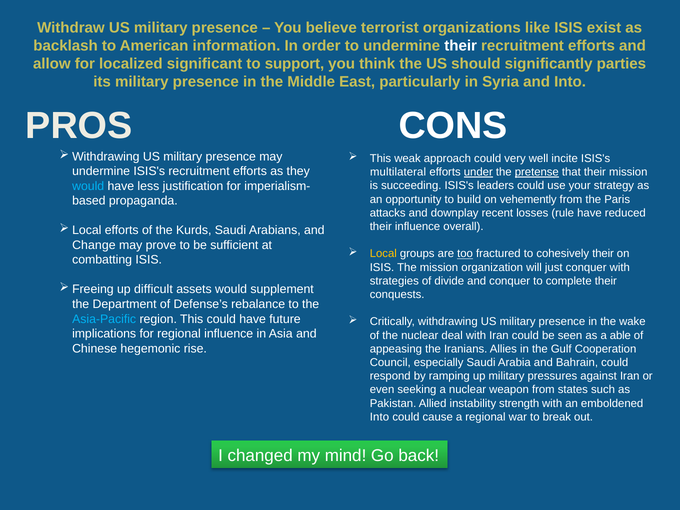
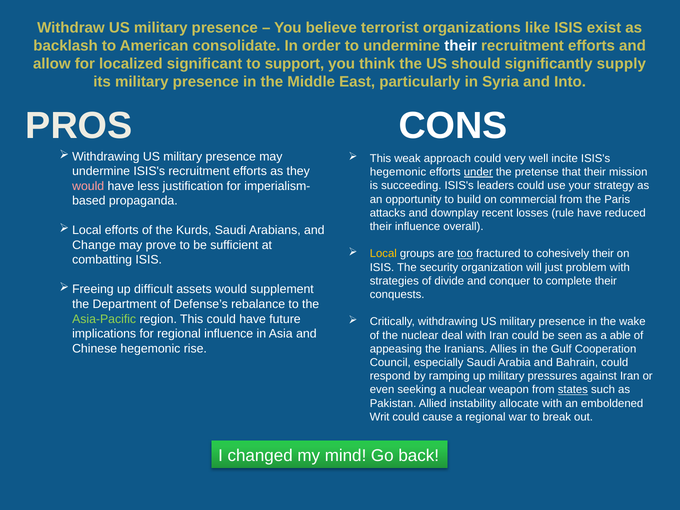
information: information -> consolidate
parties: parties -> supply
multilateral at (398, 172): multilateral -> hegemonic
pretense underline: present -> none
would at (88, 186) colour: light blue -> pink
vehemently: vehemently -> commercial
The mission: mission -> security
just conquer: conquer -> problem
Asia-Pacific colour: light blue -> light green
states underline: none -> present
strength: strength -> allocate
Into at (379, 417): Into -> Writ
